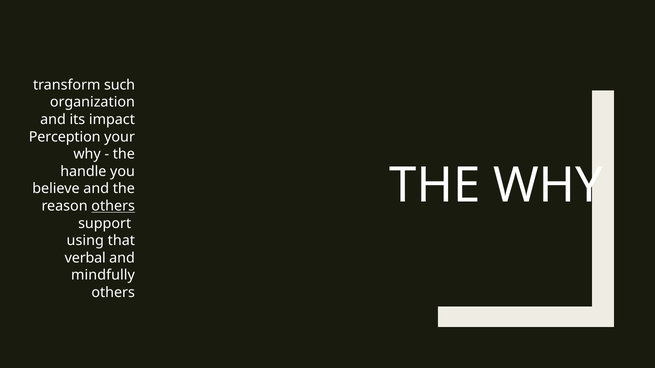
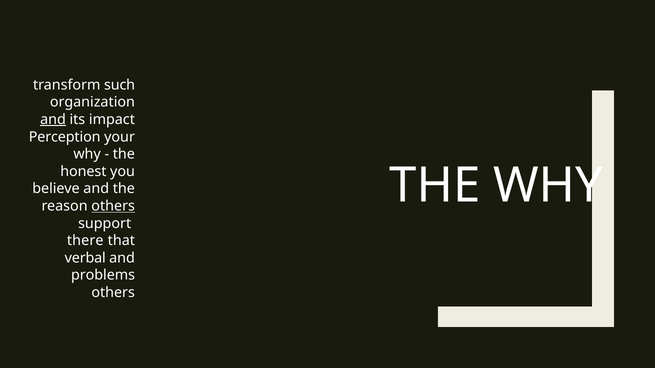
and at (53, 120) underline: none -> present
handle: handle -> honest
using: using -> there
mindfully: mindfully -> problems
